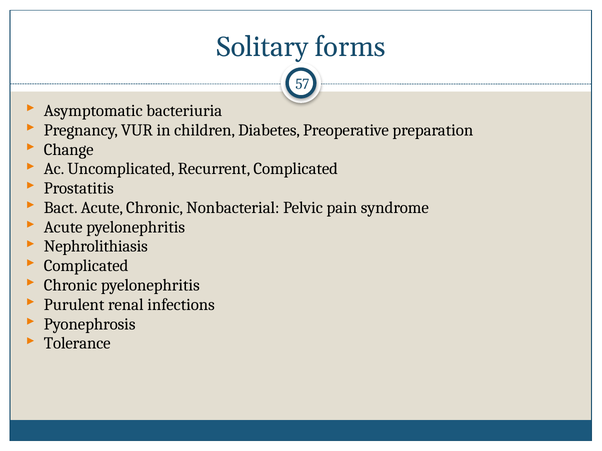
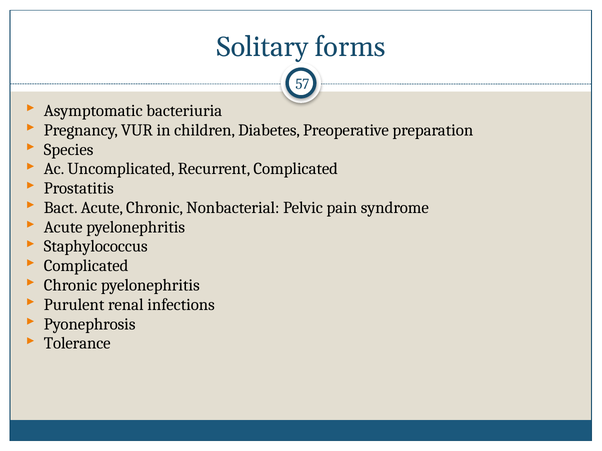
Change: Change -> Species
Nephrolithiasis: Nephrolithiasis -> Staphylococcus
